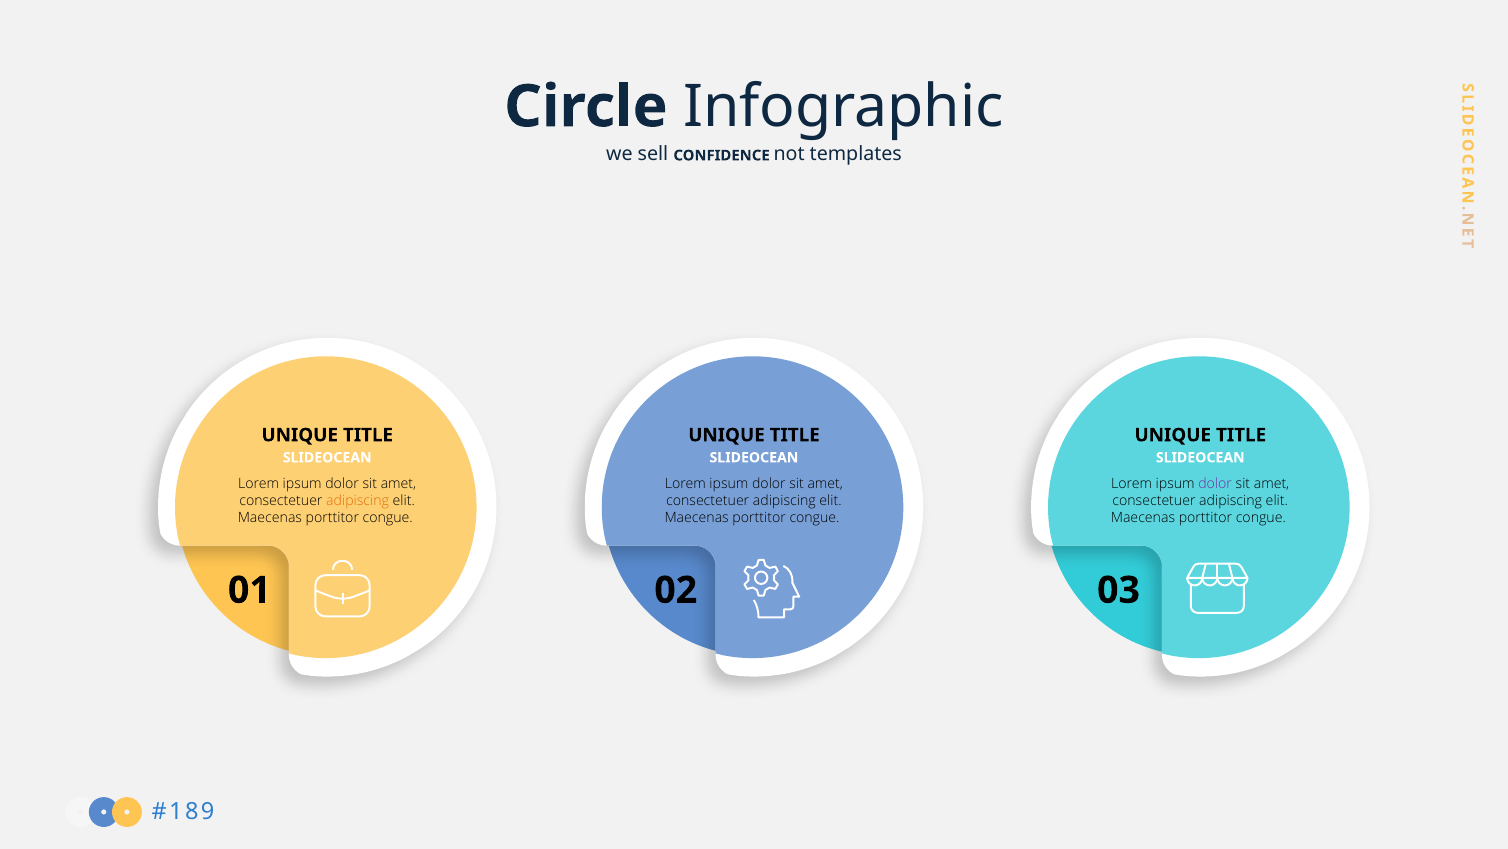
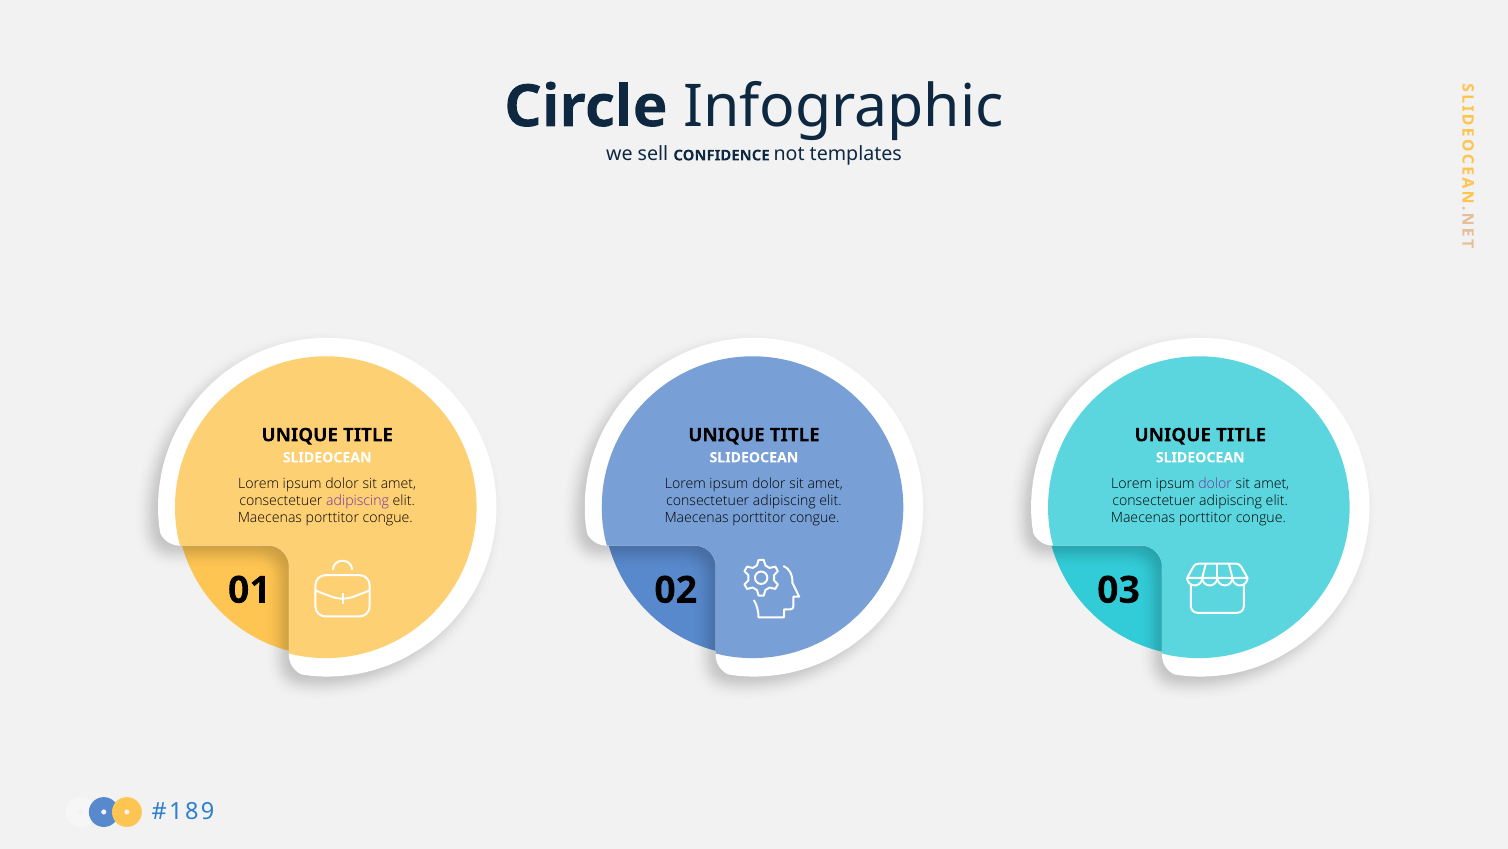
adipiscing at (358, 500) colour: orange -> purple
